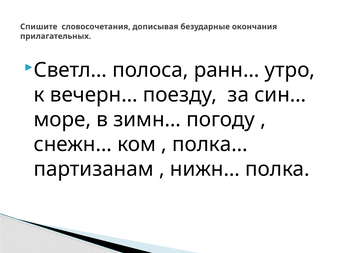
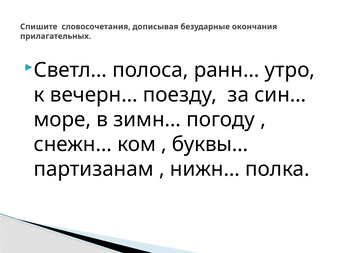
полка…: полка… -> буквы…
